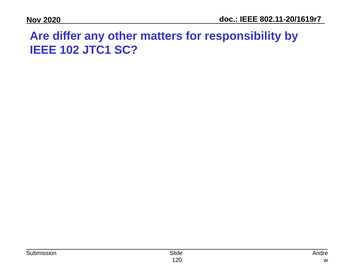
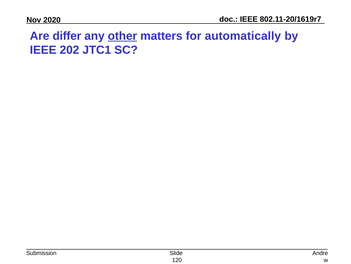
other underline: none -> present
responsibility: responsibility -> automatically
102: 102 -> 202
